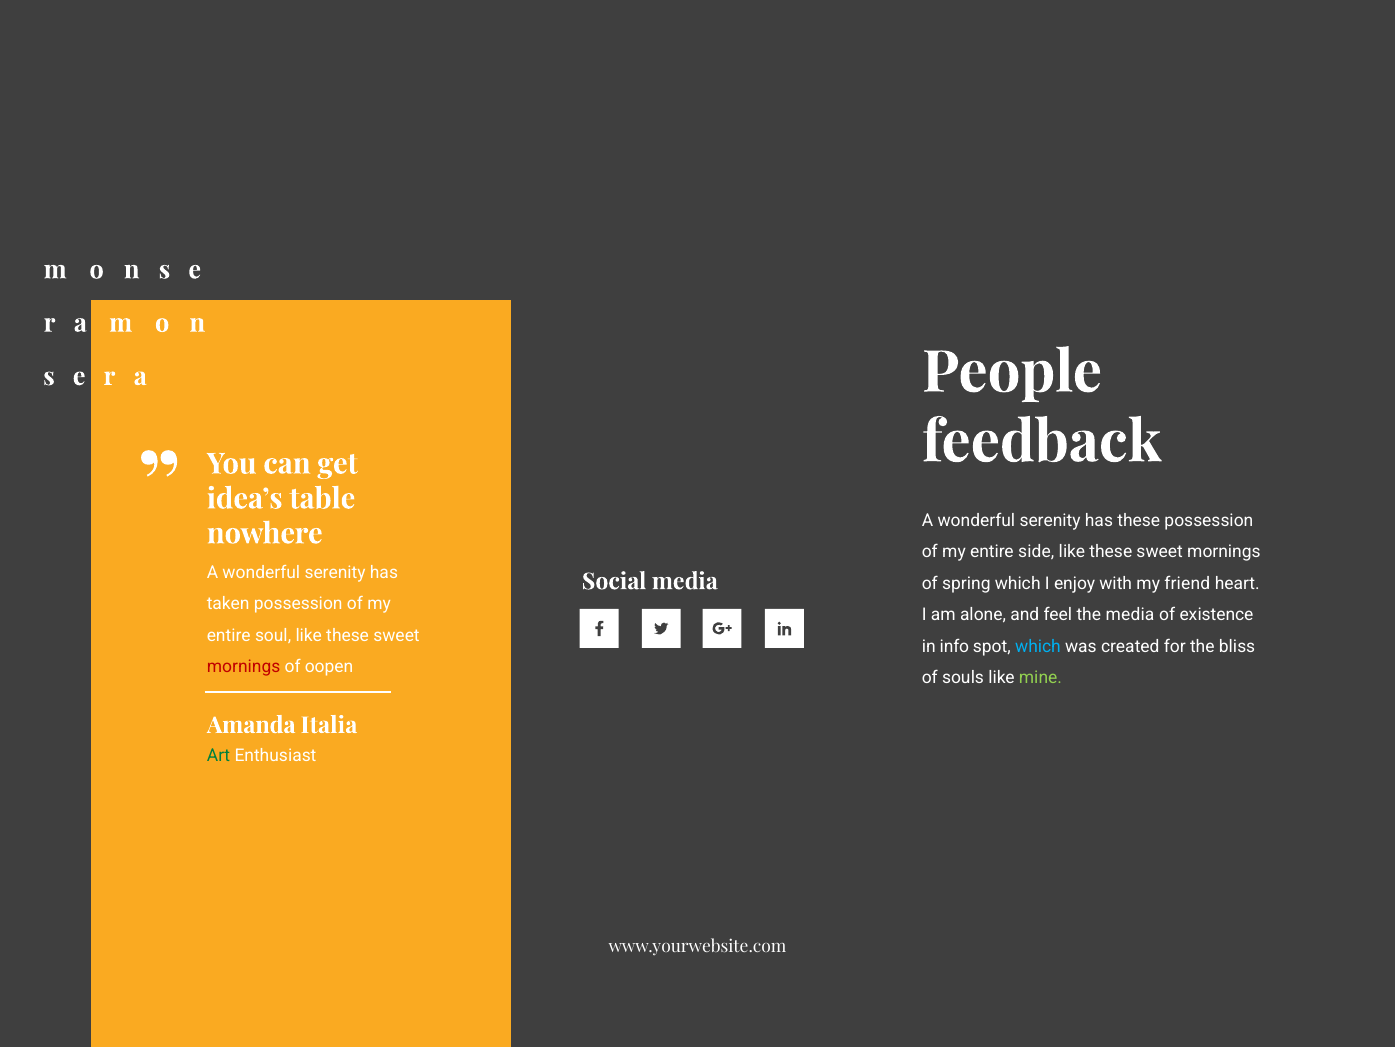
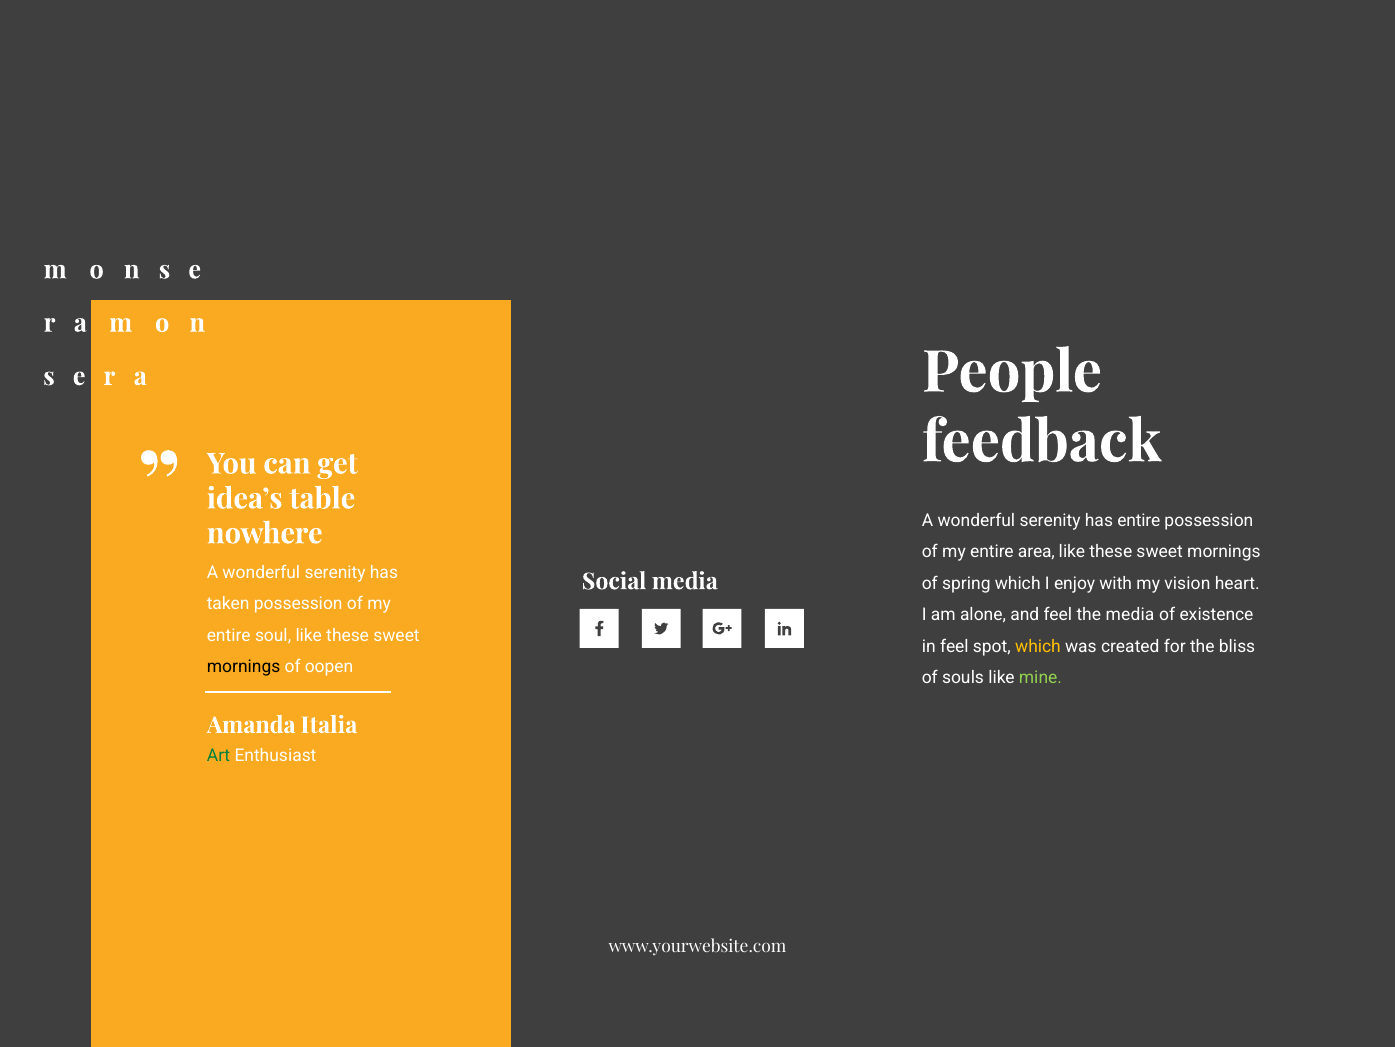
has these: these -> entire
side: side -> area
friend: friend -> vision
in info: info -> feel
which at (1038, 646) colour: light blue -> yellow
mornings at (244, 666) colour: red -> black
